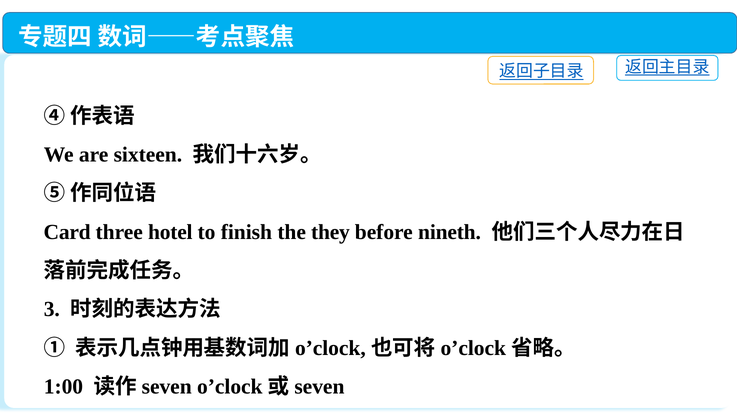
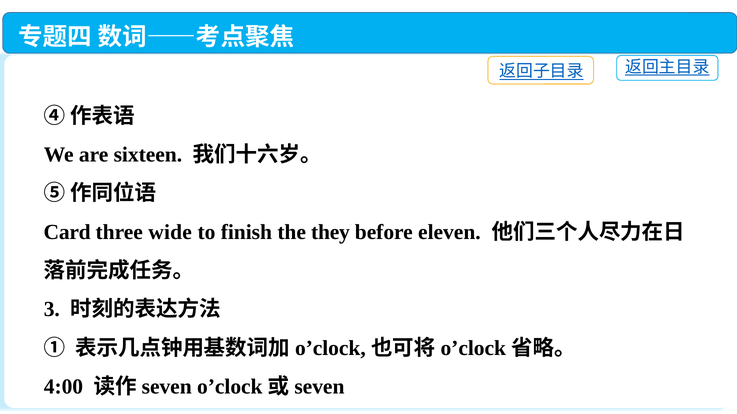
hotel: hotel -> wide
nineth: nineth -> eleven
1:00: 1:00 -> 4:00
